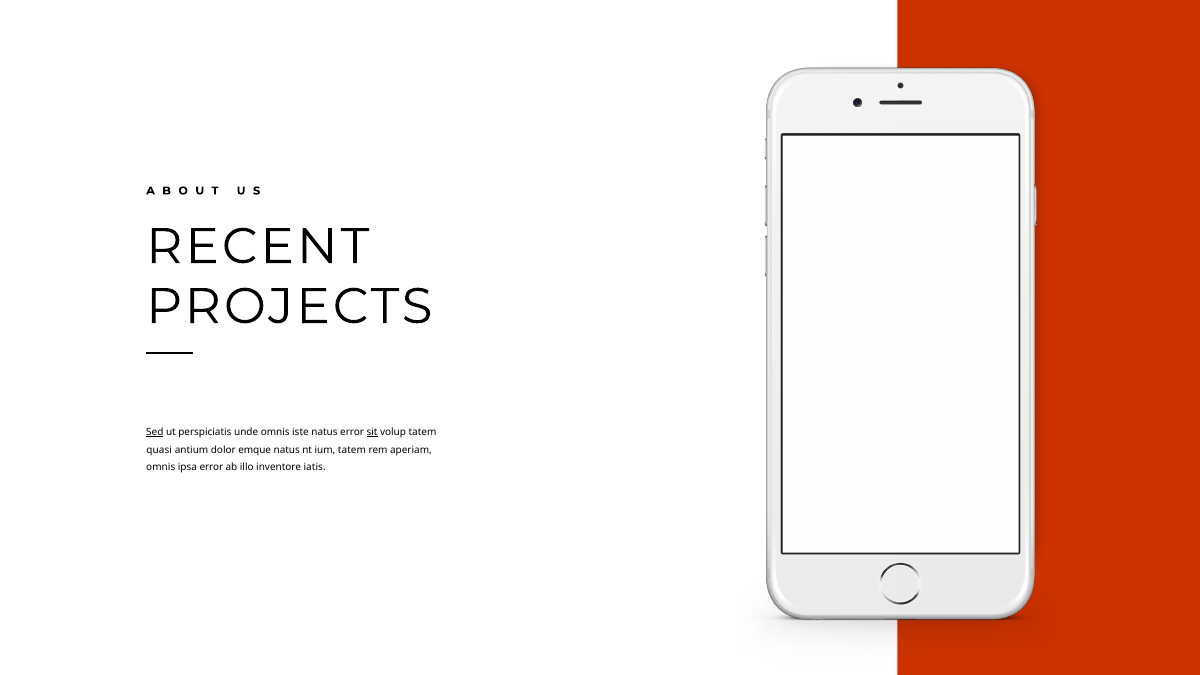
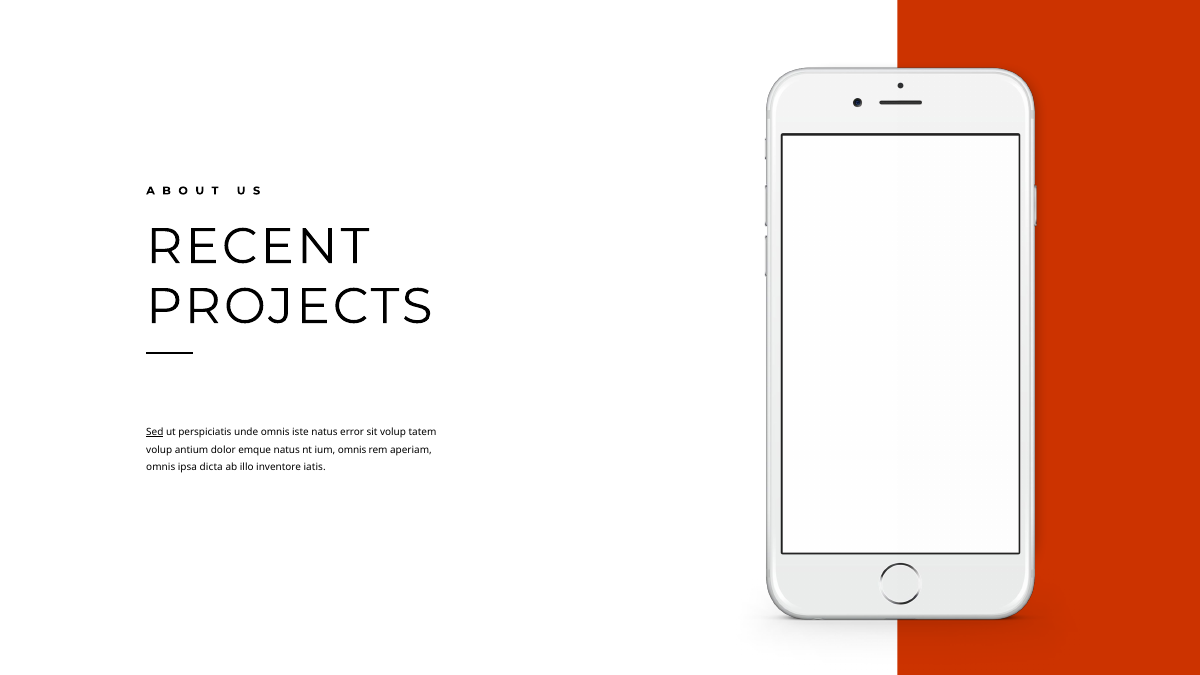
sit underline: present -> none
quasi at (159, 450): quasi -> volup
ium tatem: tatem -> omnis
ipsa error: error -> dicta
